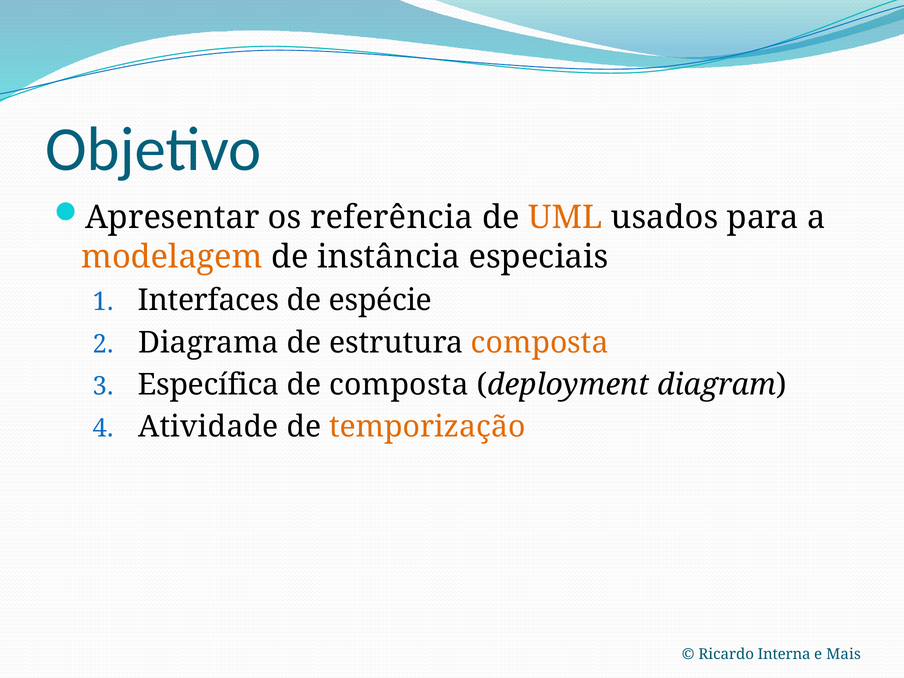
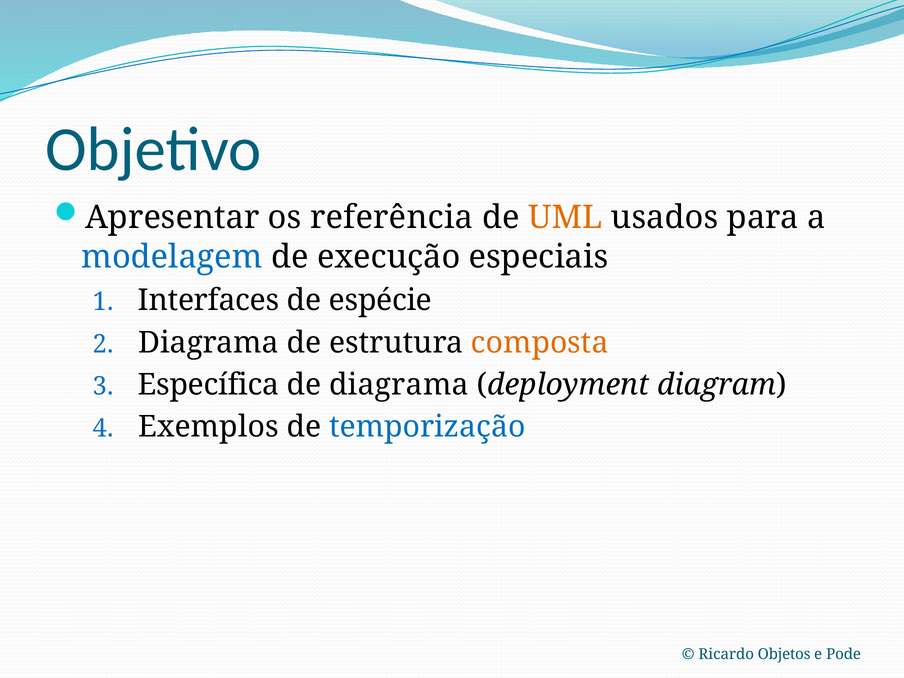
modelagem colour: orange -> blue
instância: instância -> execução
de composta: composta -> diagrama
Atividade: Atividade -> Exemplos
temporização colour: orange -> blue
Interna: Interna -> Objetos
Mais: Mais -> Pode
